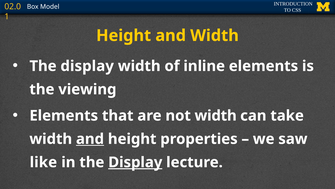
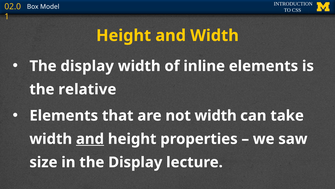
viewing: viewing -> relative
like: like -> size
Display at (135, 162) underline: present -> none
